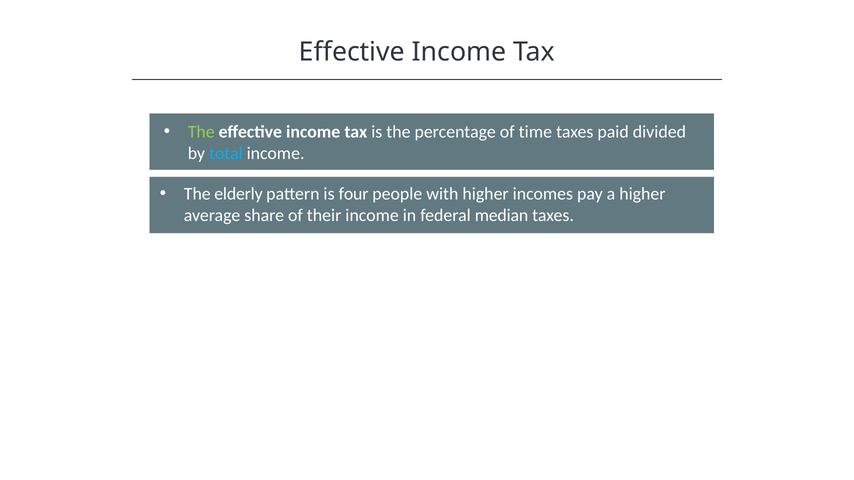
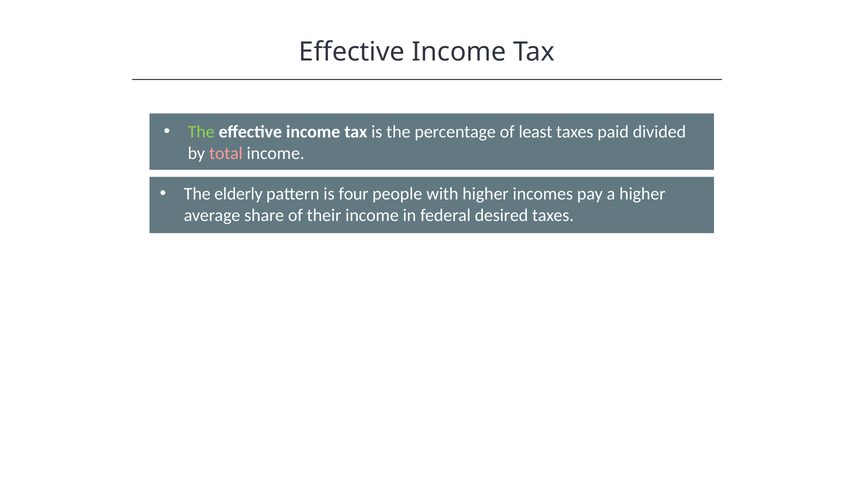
time: time -> least
total colour: light blue -> pink
median: median -> desired
